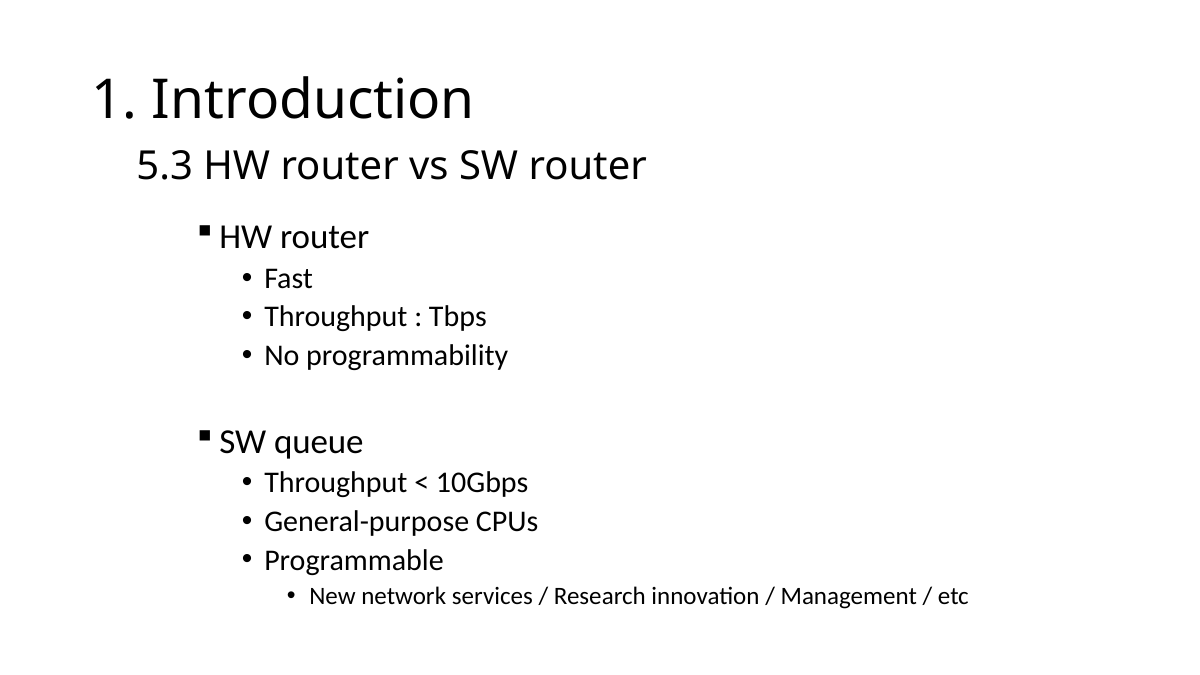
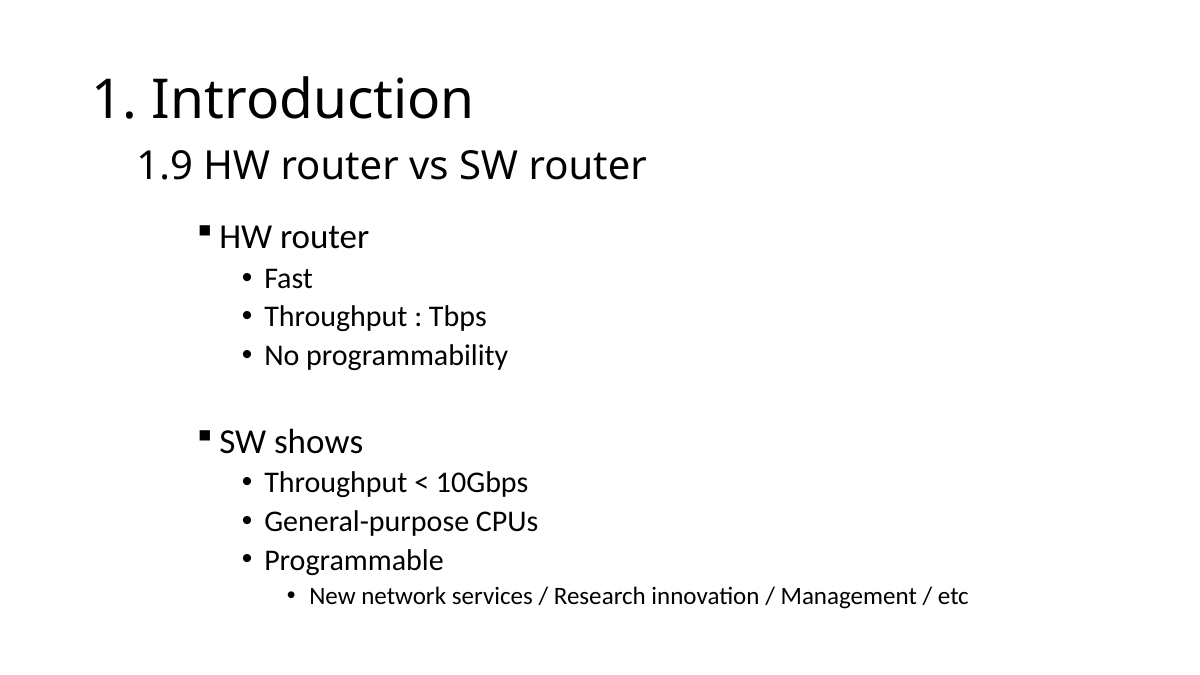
5.3: 5.3 -> 1.9
queue: queue -> shows
